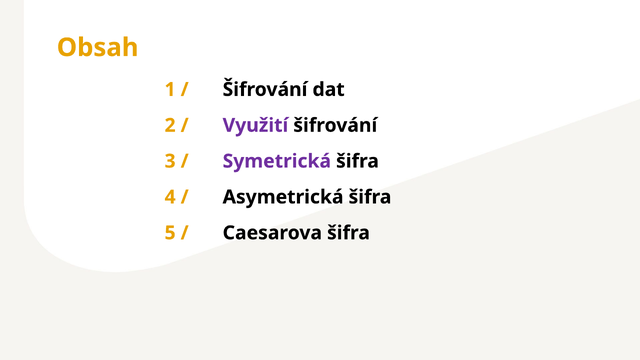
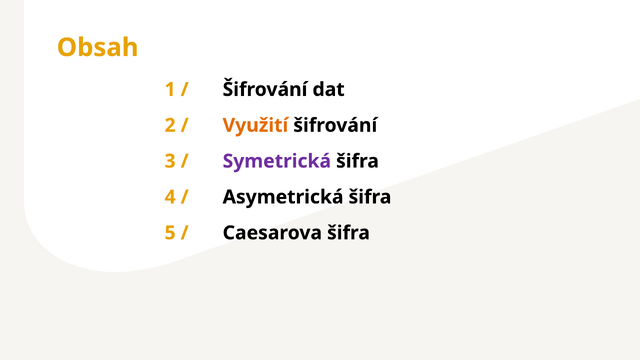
Využití colour: purple -> orange
